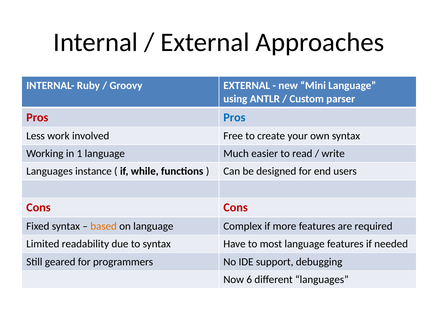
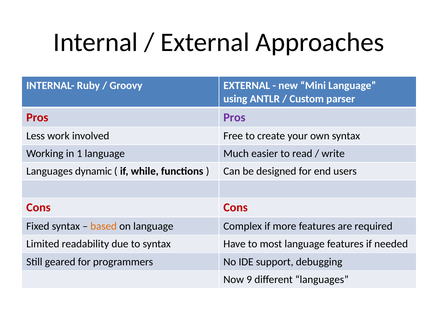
Pros at (234, 118) colour: blue -> purple
instance: instance -> dynamic
6: 6 -> 9
